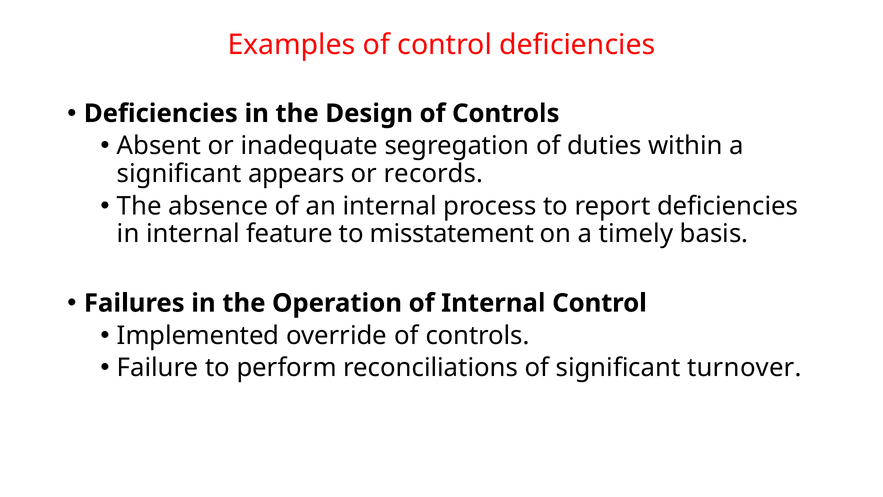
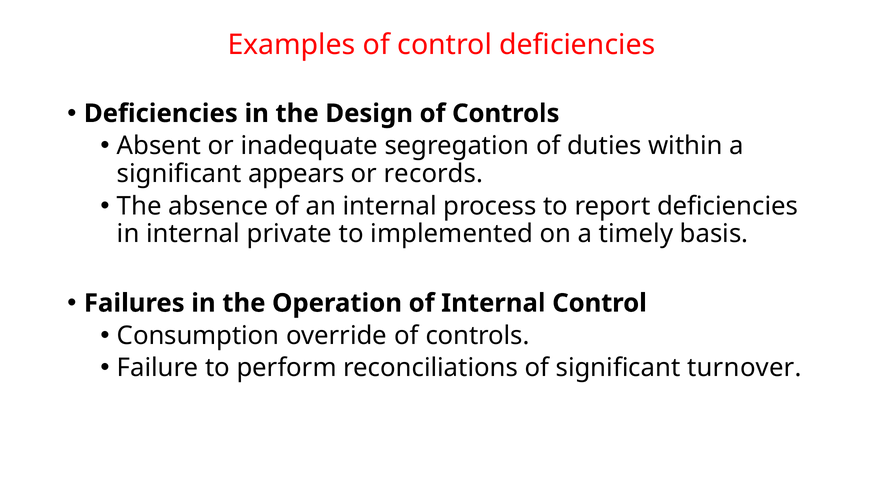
feature: feature -> private
misstatement: misstatement -> implemented
Implemented: Implemented -> Consumption
